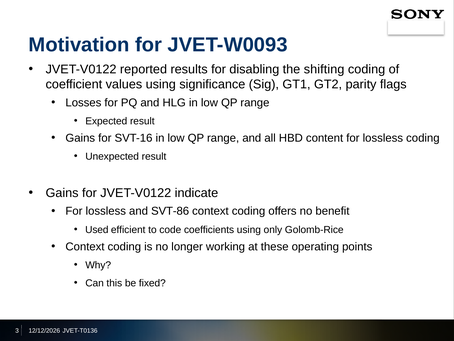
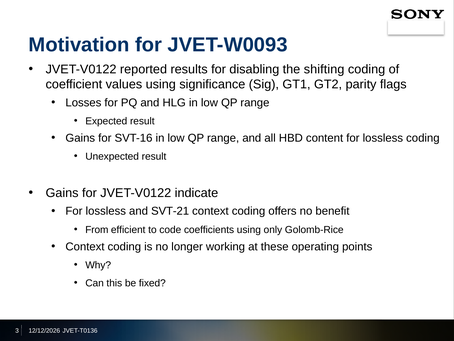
SVT-86: SVT-86 -> SVT-21
Used: Used -> From
